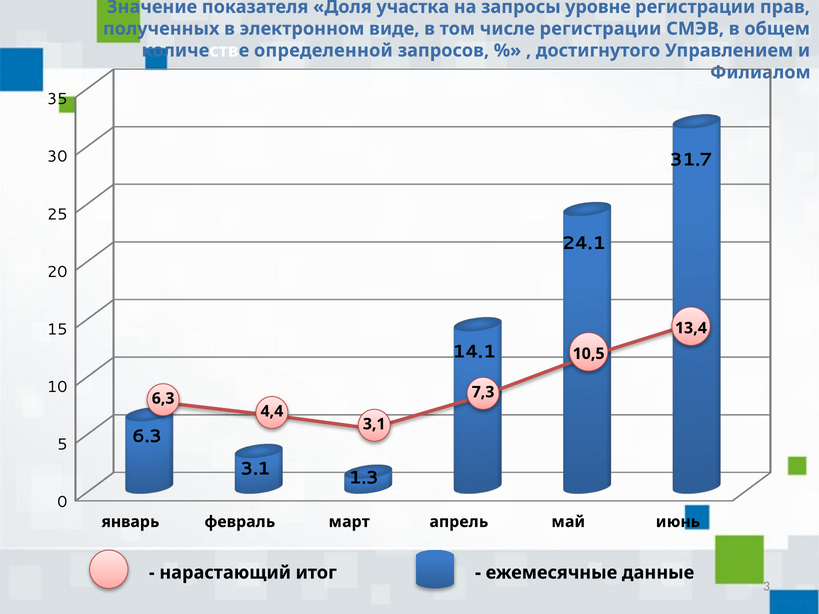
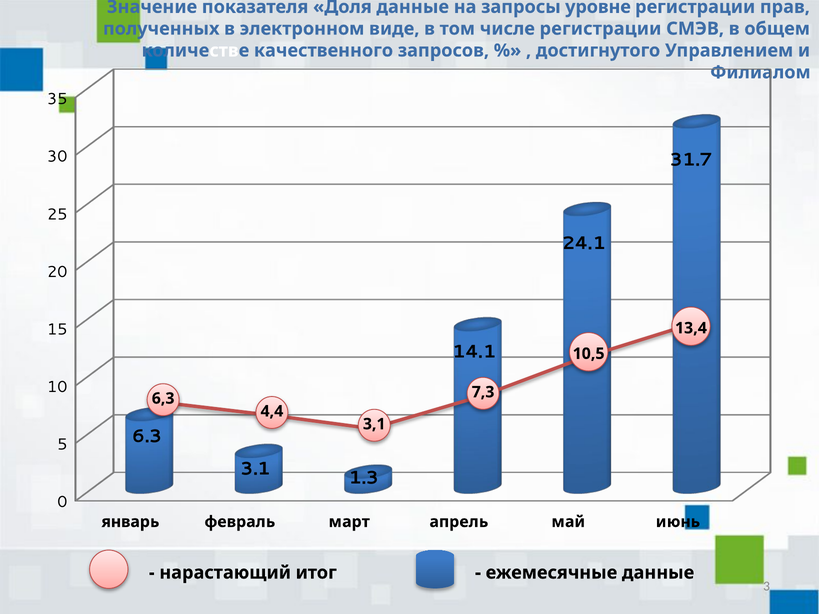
Доля участка: участка -> данные
определенной: определенной -> качественного
